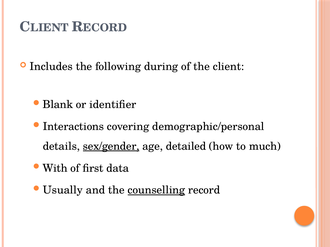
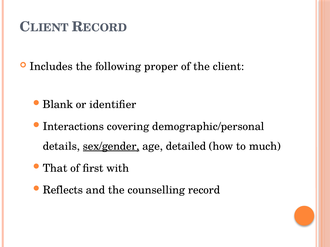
during: during -> proper
With: With -> That
data: data -> with
Usually: Usually -> Reflects
counselling underline: present -> none
